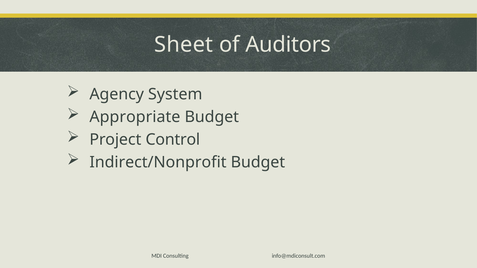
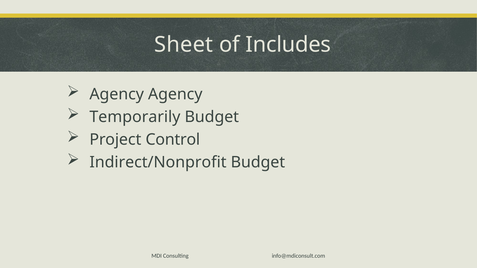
Auditors: Auditors -> Includes
Agency System: System -> Agency
Appropriate: Appropriate -> Temporarily
